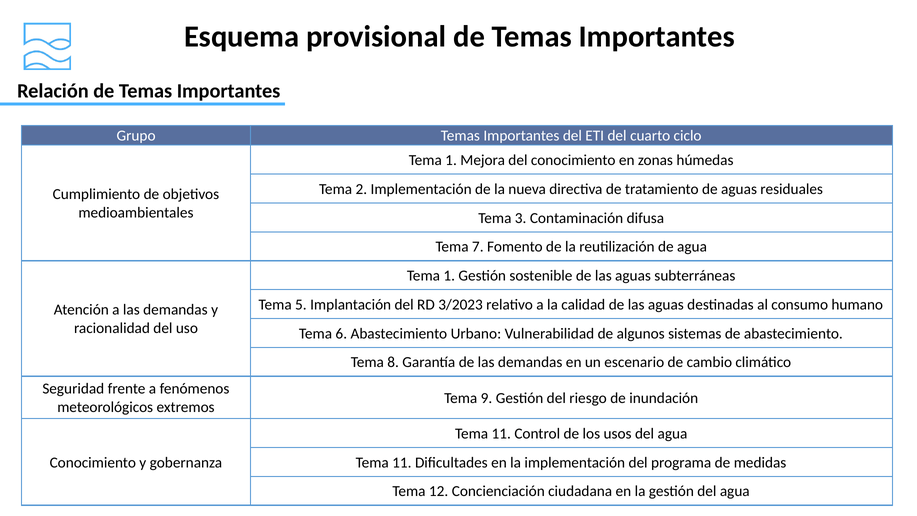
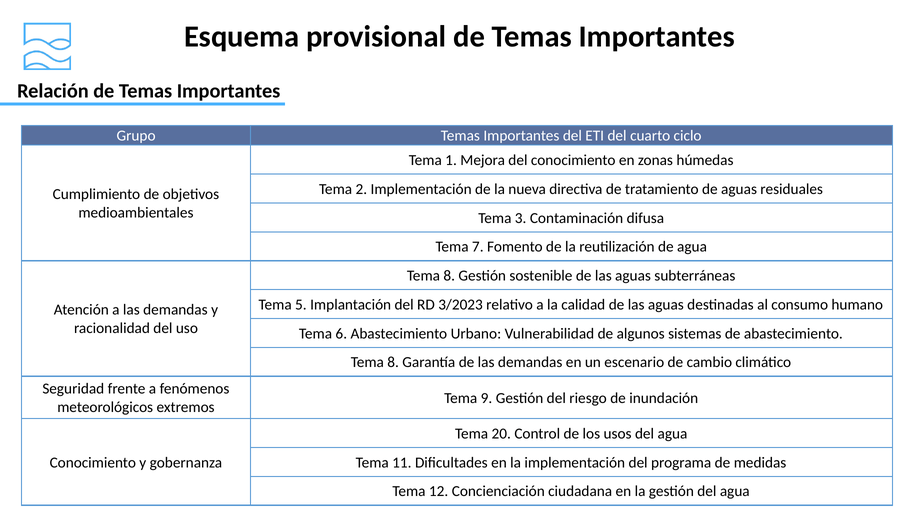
1 at (449, 276): 1 -> 8
11 at (501, 433): 11 -> 20
